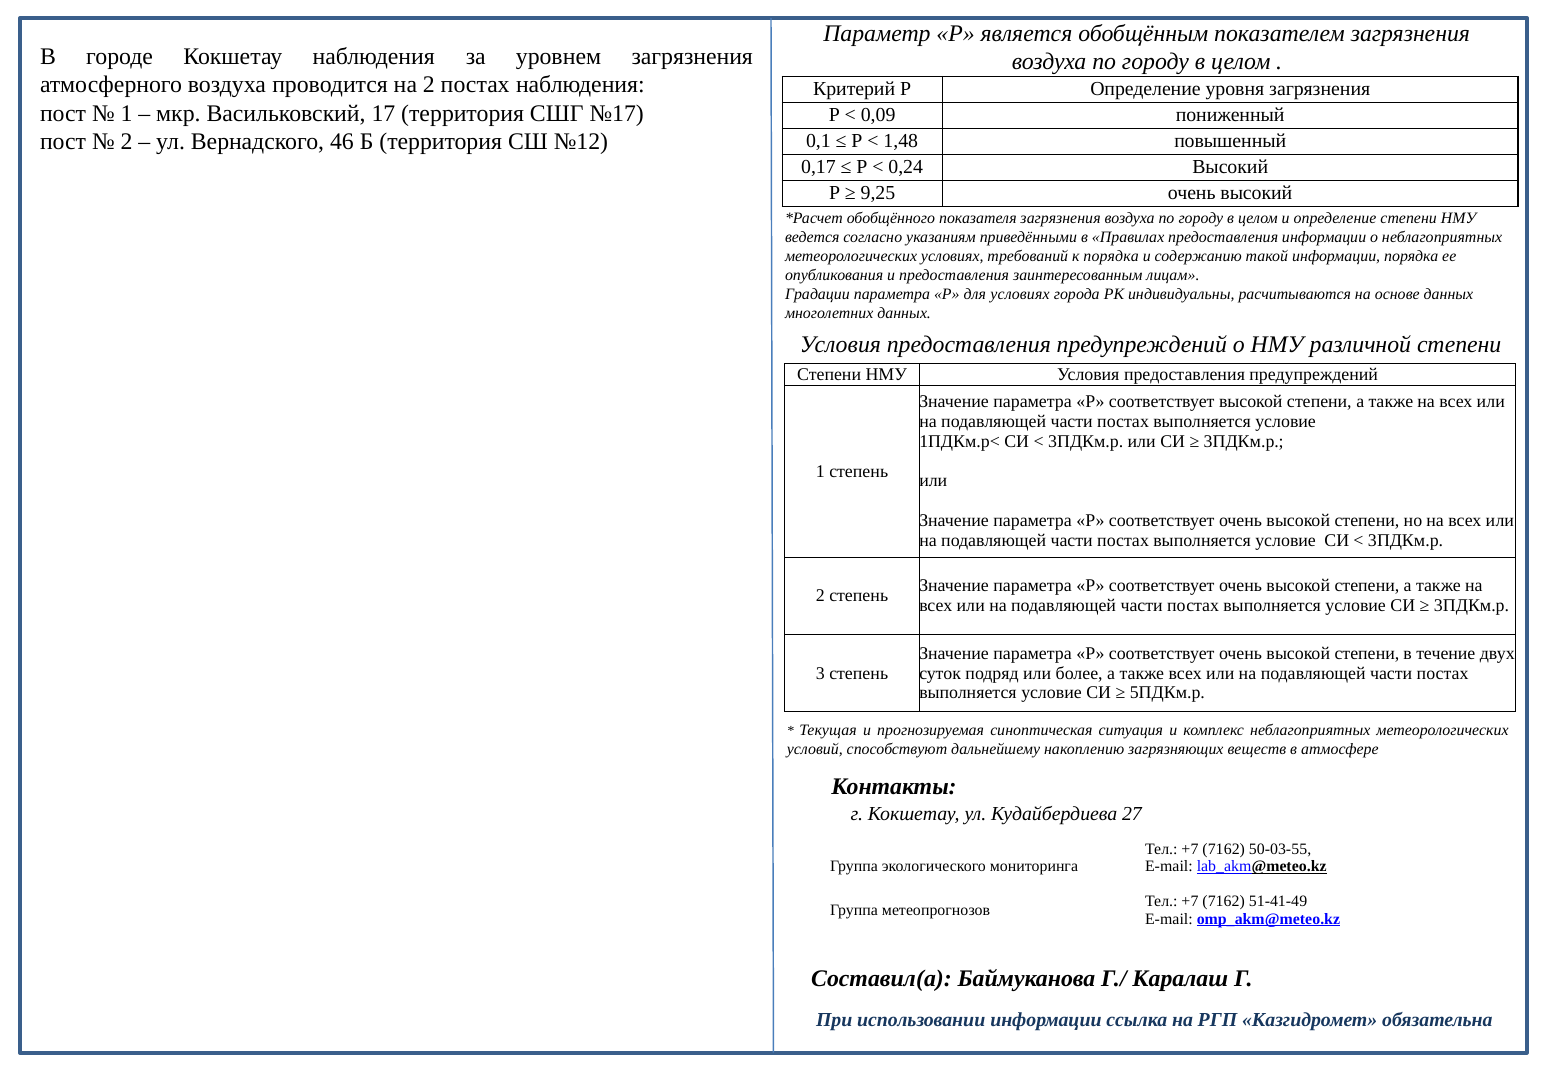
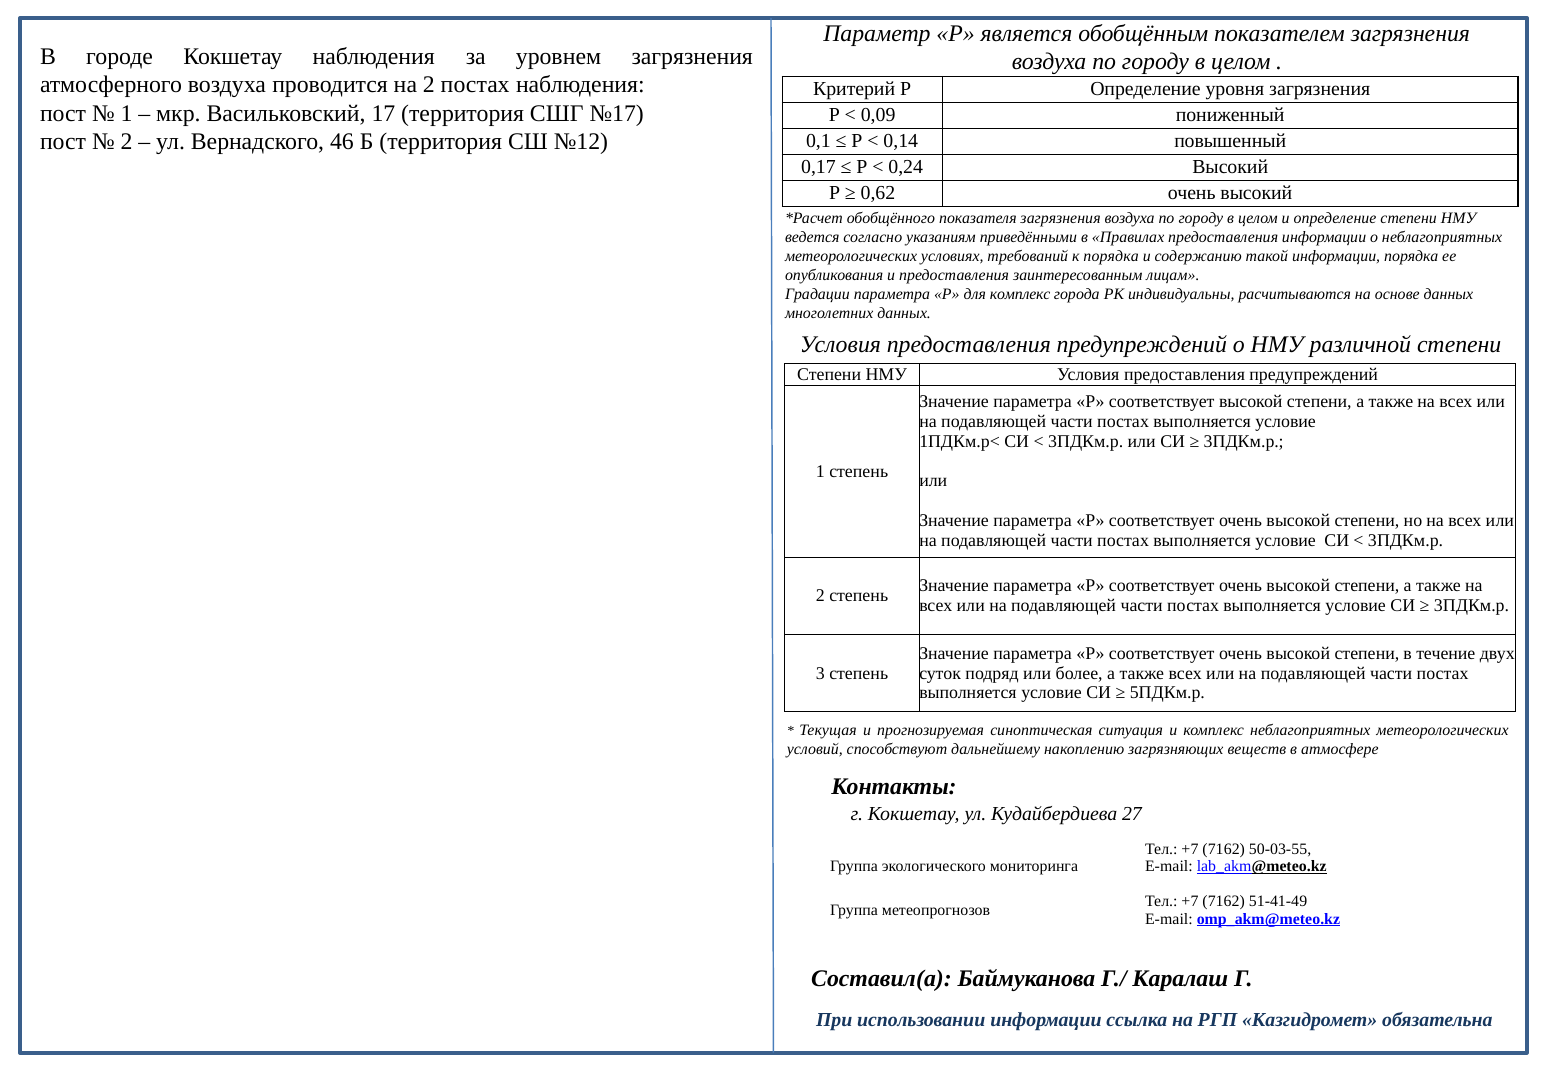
1,48: 1,48 -> 0,14
9,25: 9,25 -> 0,62
для условиях: условиях -> комплекс
